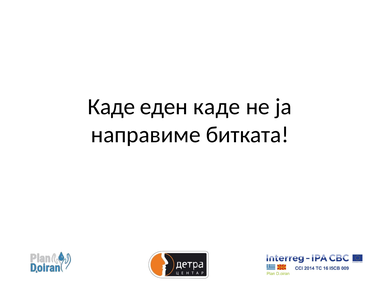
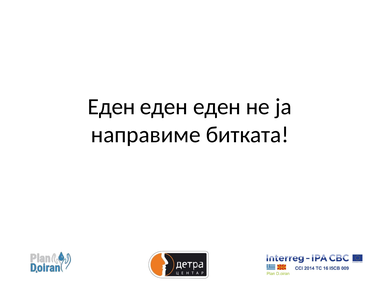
Каде at (111, 107): Каде -> Еден
каде at (217, 107): каде -> еден
